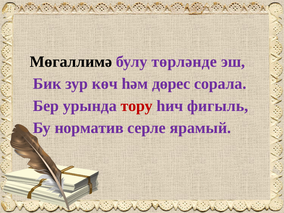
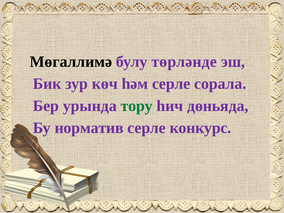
һәм дөрес: дөрес -> серле
тору colour: red -> green
фигыль: фигыль -> дөньяда
ярамый: ярамый -> конкурс
